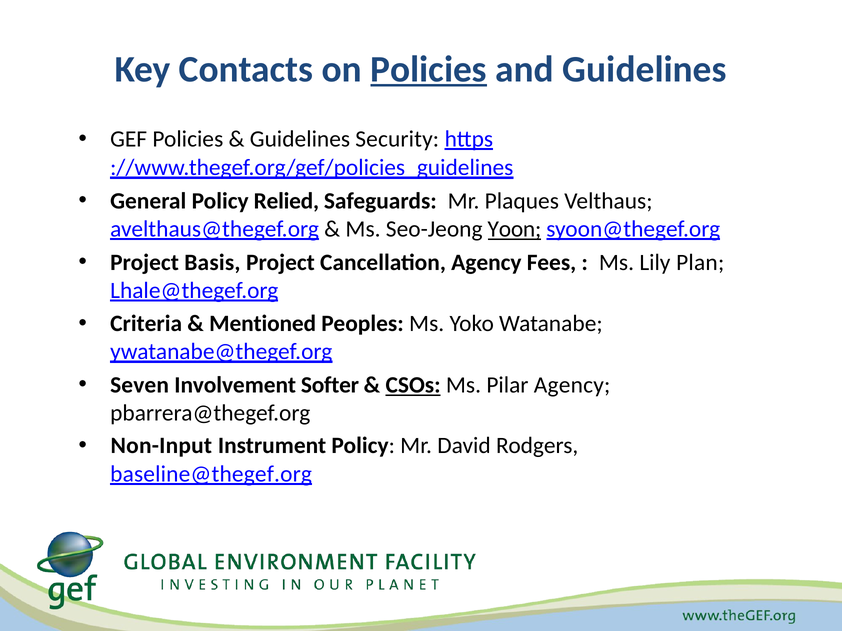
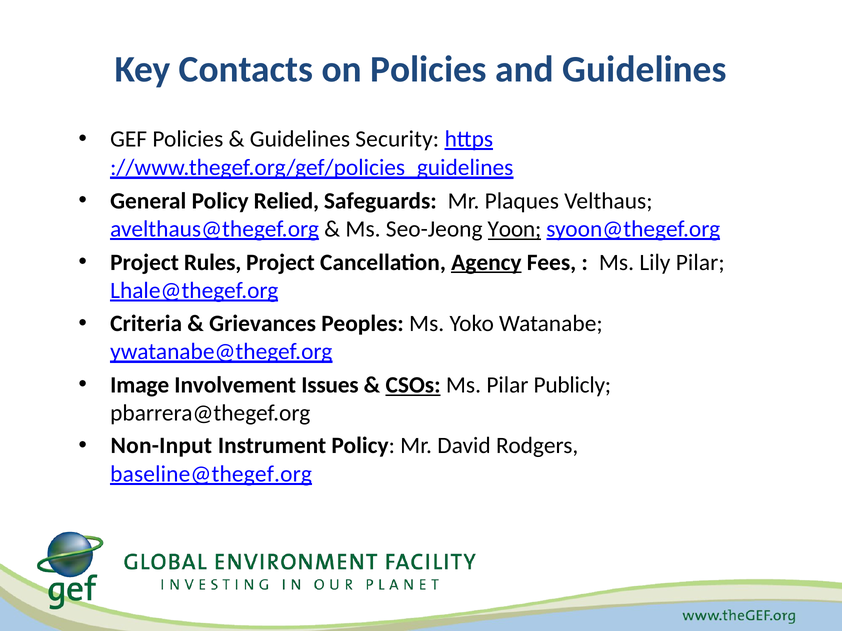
Policies at (429, 69) underline: present -> none
Basis: Basis -> Rules
Agency at (486, 263) underline: none -> present
Lily Plan: Plan -> Pilar
Mentioned: Mentioned -> Grievances
Seven: Seven -> Image
Softer: Softer -> Issues
Pilar Agency: Agency -> Publicly
